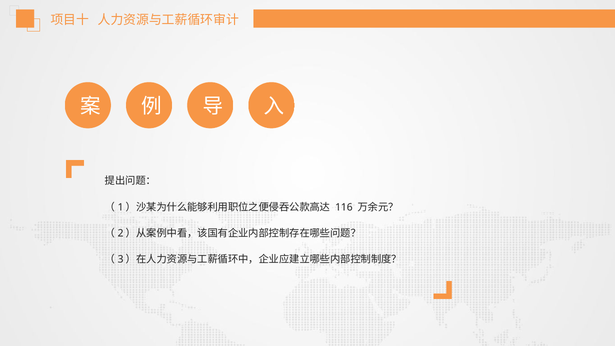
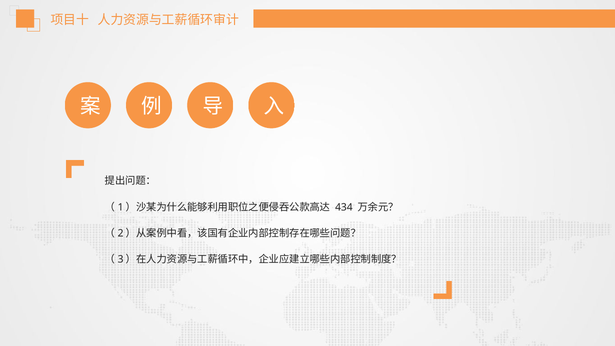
116: 116 -> 434
